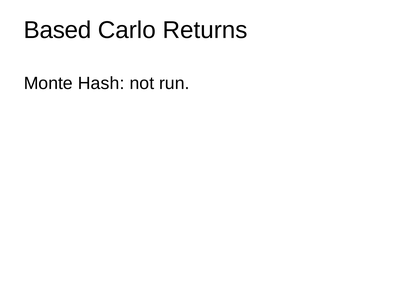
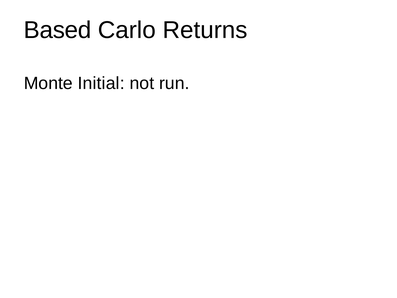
Hash: Hash -> Initial
